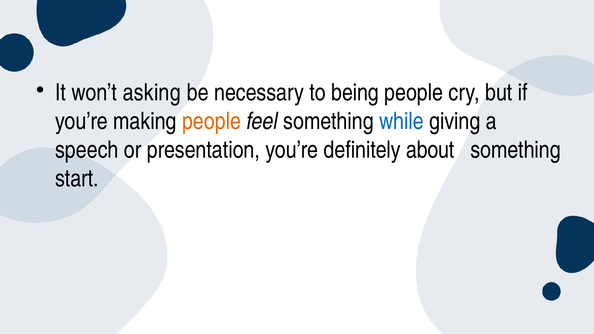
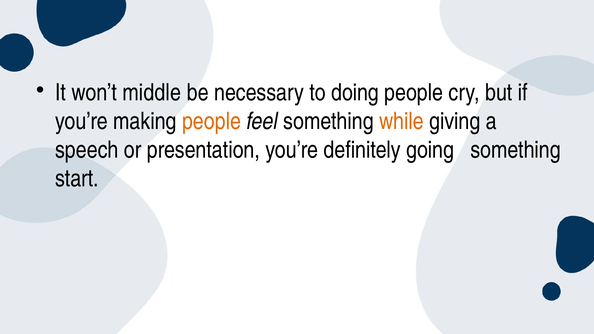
asking: asking -> middle
being: being -> doing
while colour: blue -> orange
about: about -> going
